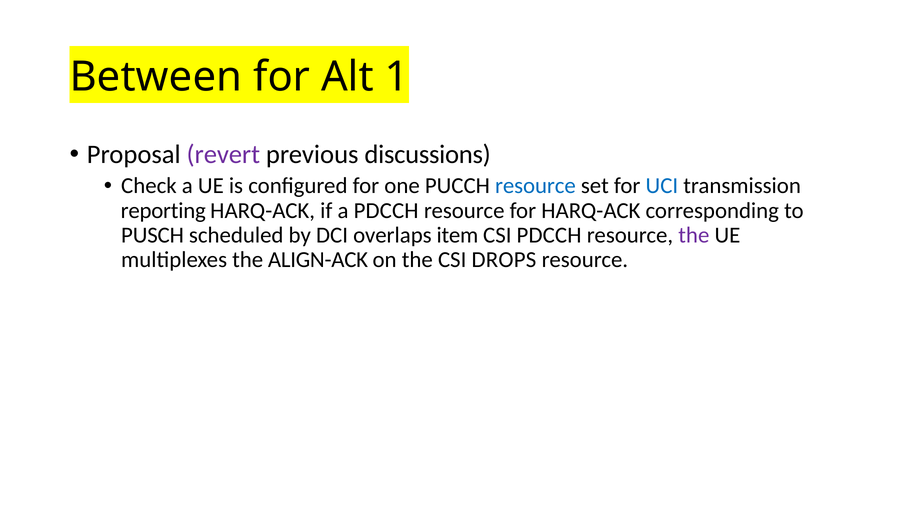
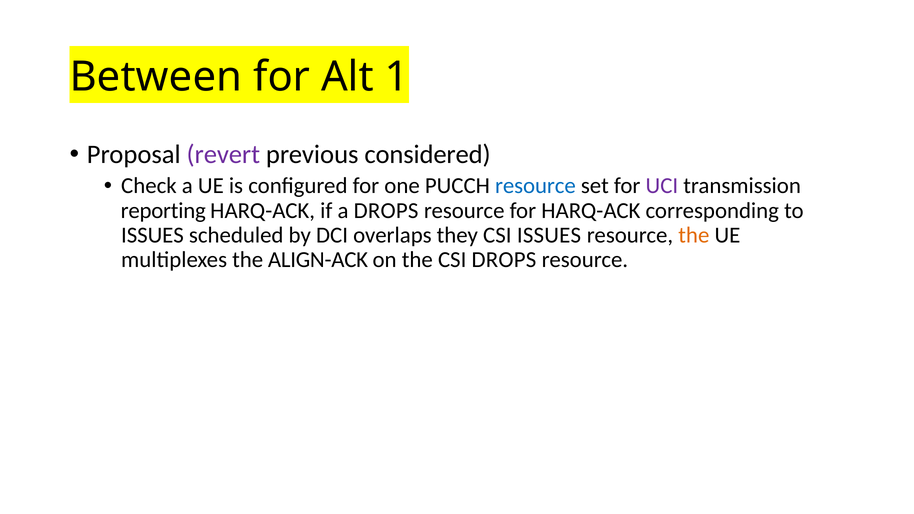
discussions: discussions -> considered
UCI colour: blue -> purple
a PDCCH: PDCCH -> DROPS
PUSCH at (153, 235): PUSCH -> ISSUES
item: item -> they
CSI PDCCH: PDCCH -> ISSUES
the at (694, 235) colour: purple -> orange
